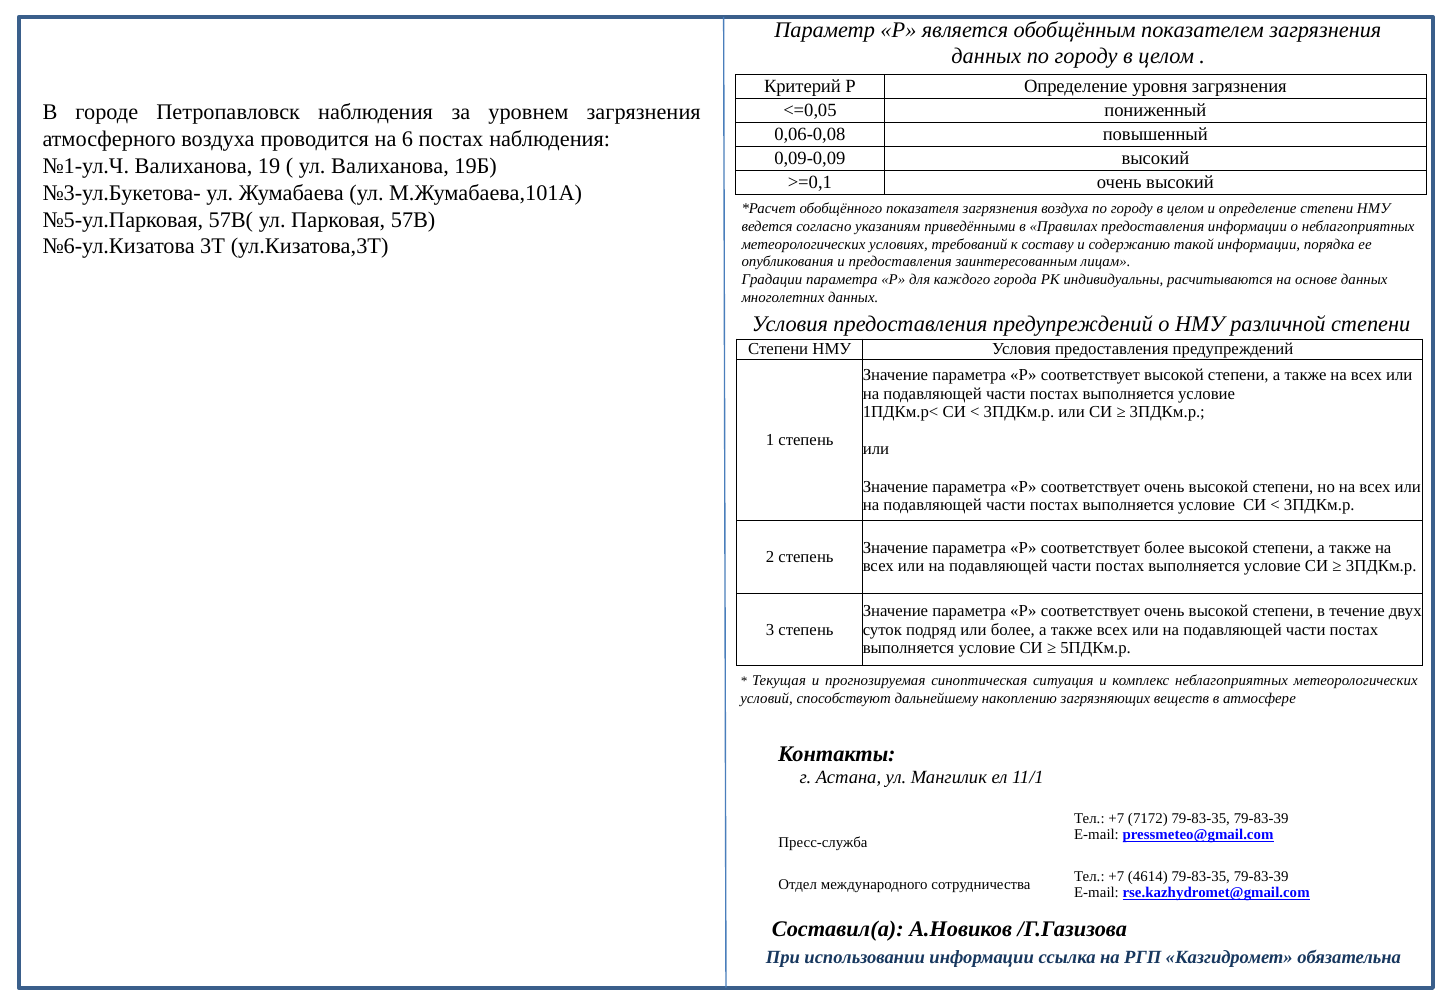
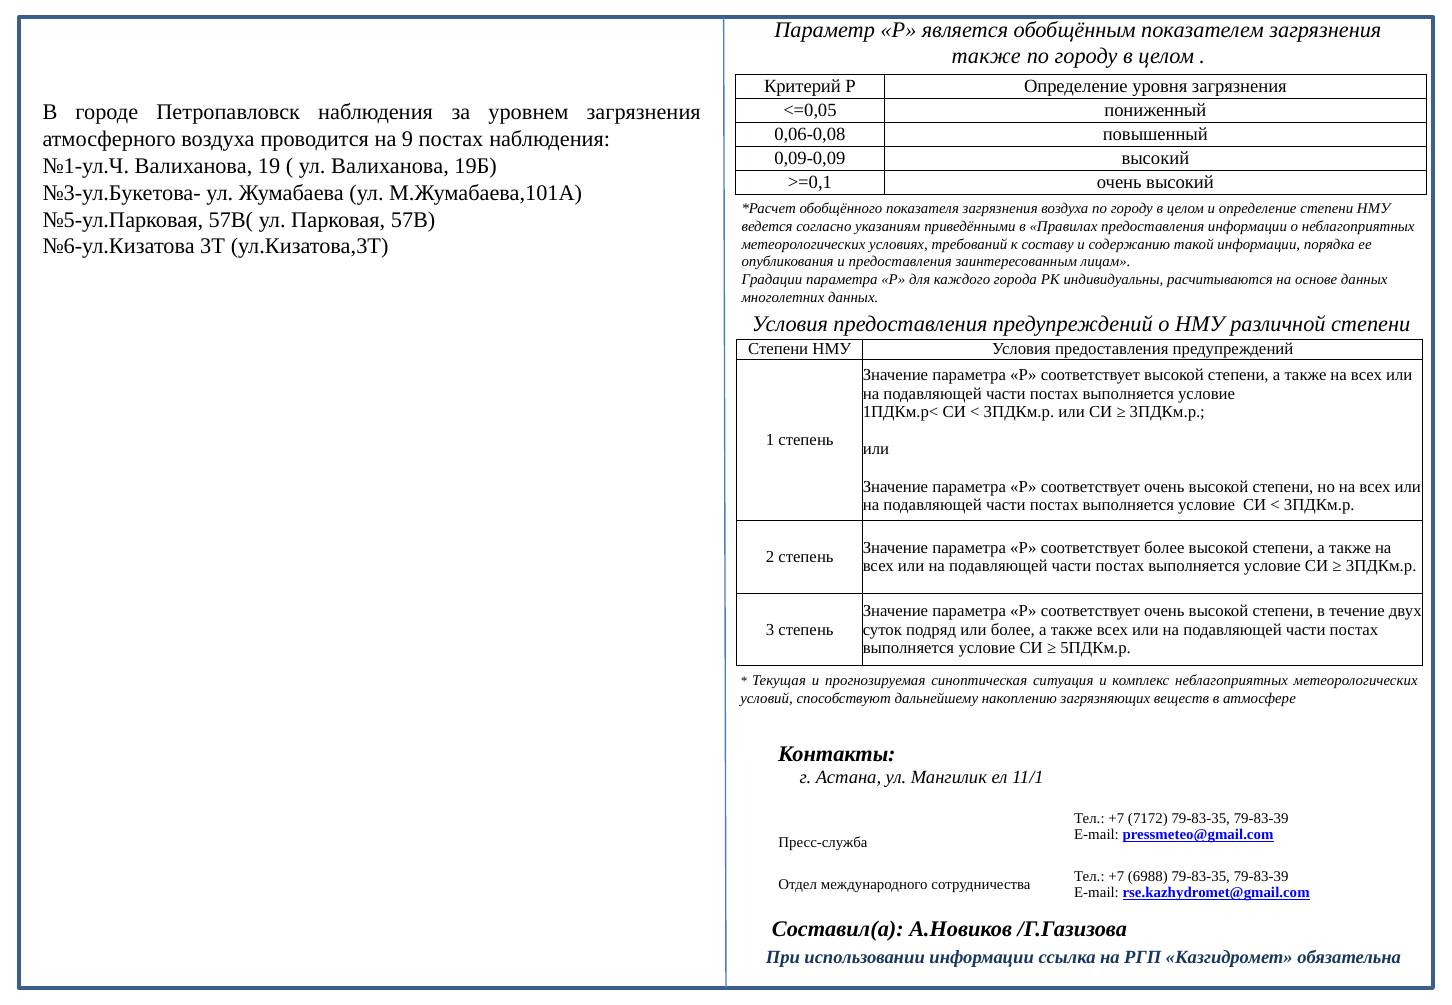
данных at (986, 57): данных -> также
6: 6 -> 9
4614: 4614 -> 6988
